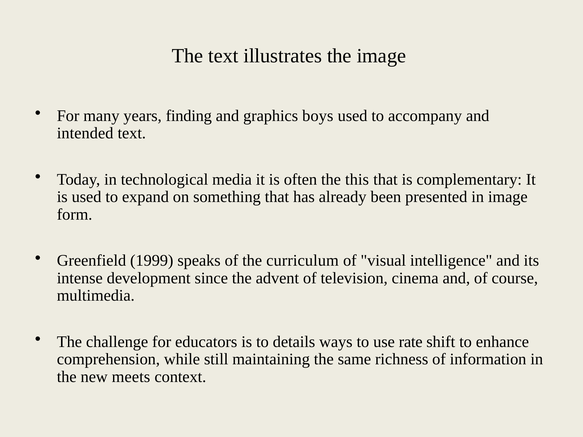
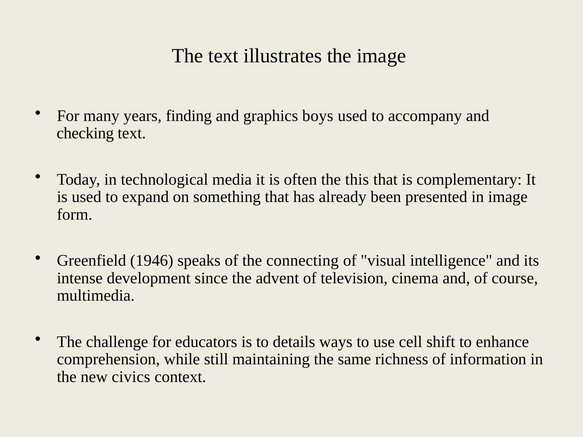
intended: intended -> checking
1999: 1999 -> 1946
curriculum: curriculum -> connecting
rate: rate -> cell
meets: meets -> civics
